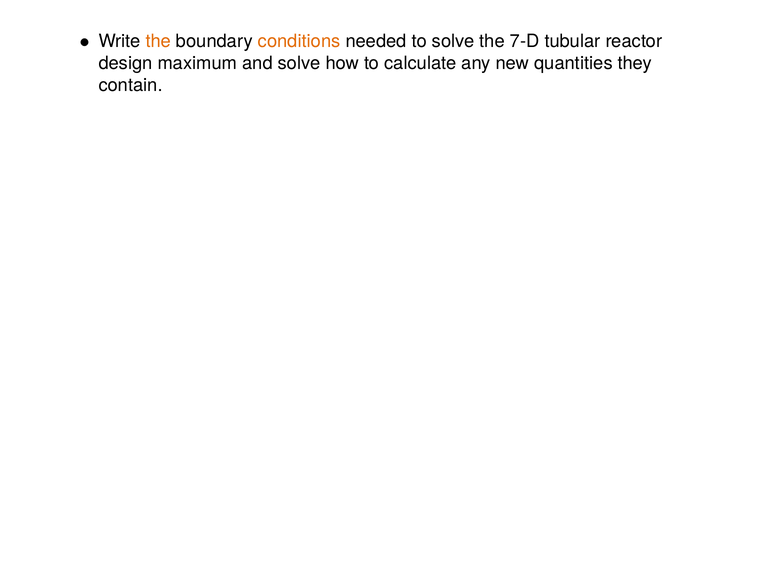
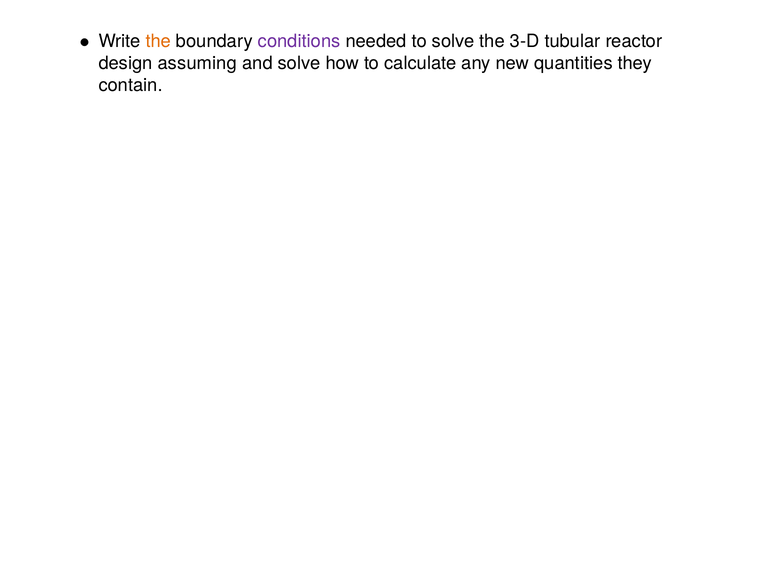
conditions colour: orange -> purple
7-D: 7-D -> 3-D
maximum: maximum -> assuming
